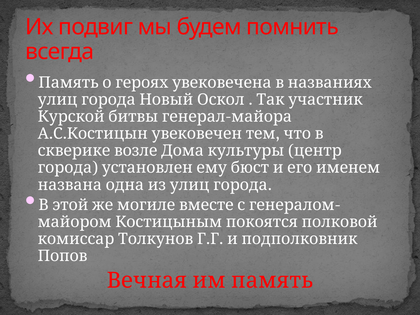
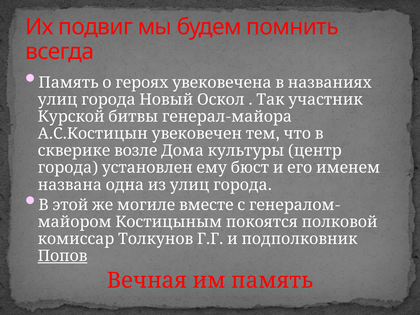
Попов underline: none -> present
